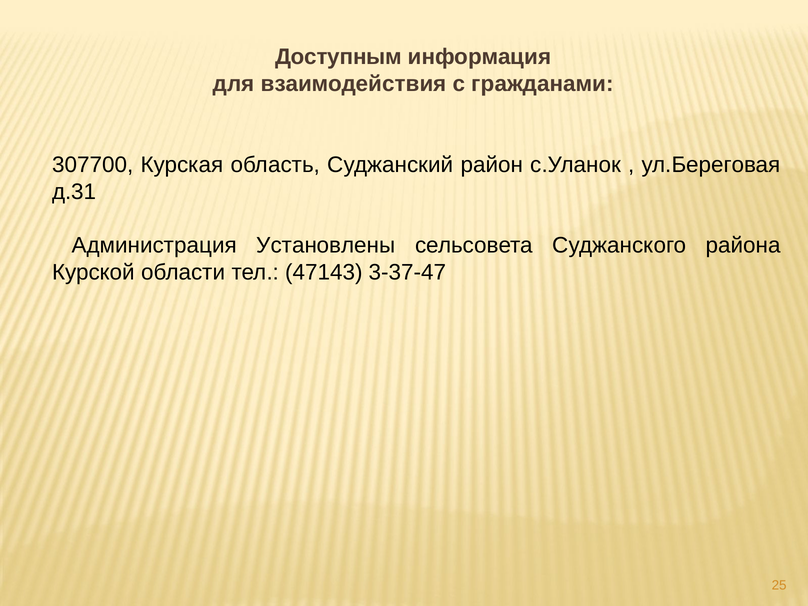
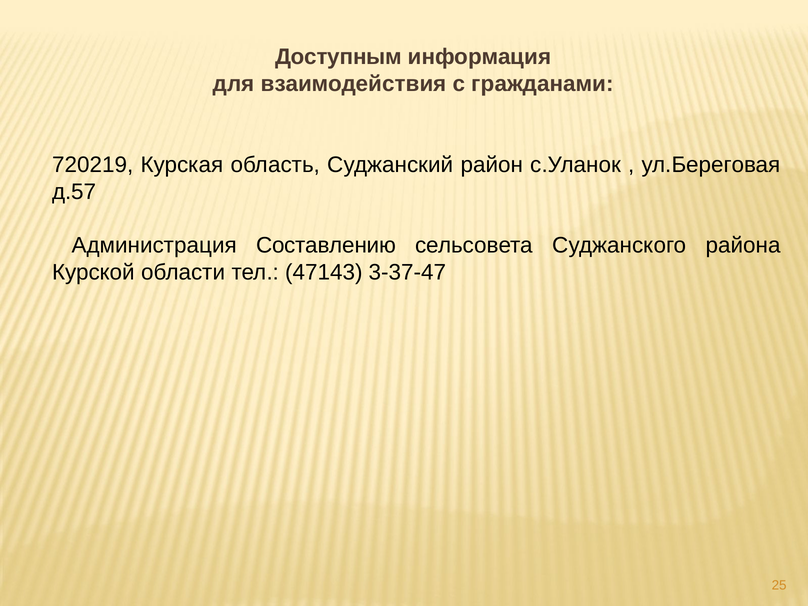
307700: 307700 -> 720219
д.31: д.31 -> д.57
Установлены: Установлены -> Составлению
